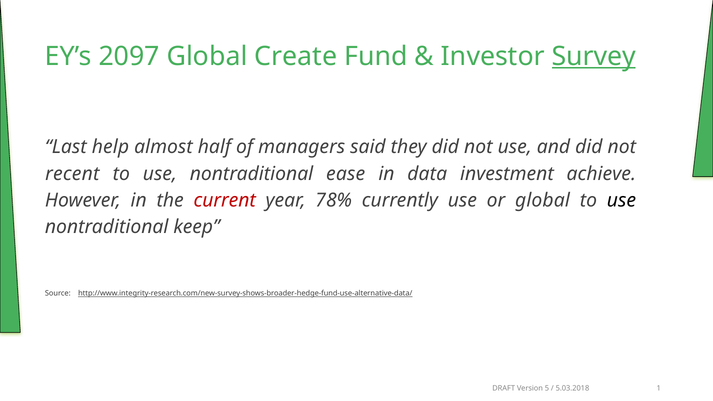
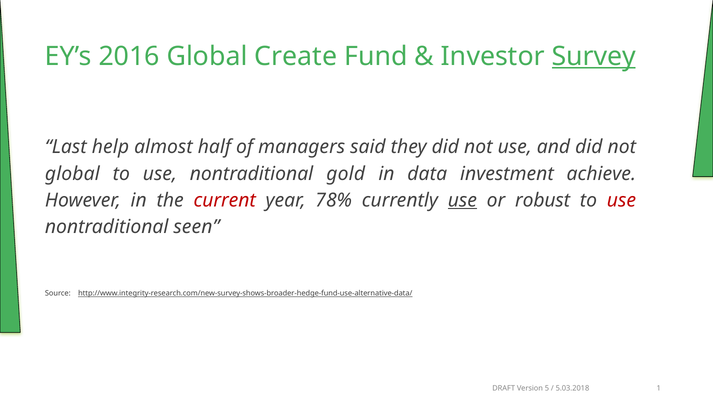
2097: 2097 -> 2016
recent at (72, 174): recent -> global
ease: ease -> gold
use at (462, 200) underline: none -> present
or global: global -> robust
use at (621, 200) colour: black -> red
keep: keep -> seen
